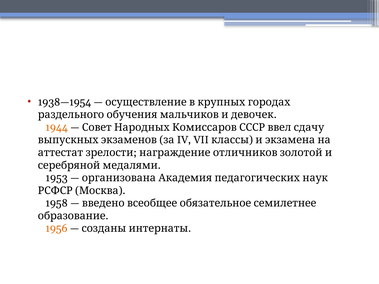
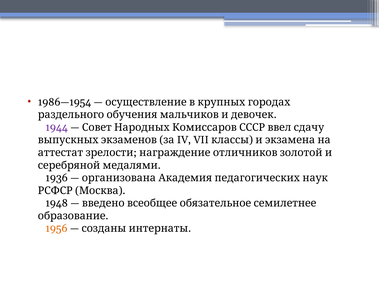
1938—1954: 1938—1954 -> 1986—1954
1944 colour: orange -> purple
1953: 1953 -> 1936
1958: 1958 -> 1948
